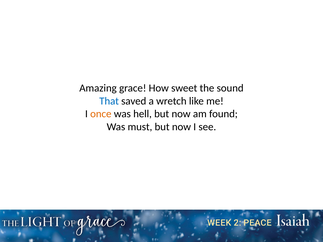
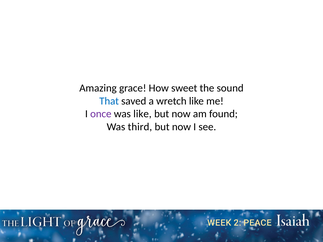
once colour: orange -> purple
was hell: hell -> like
must: must -> third
